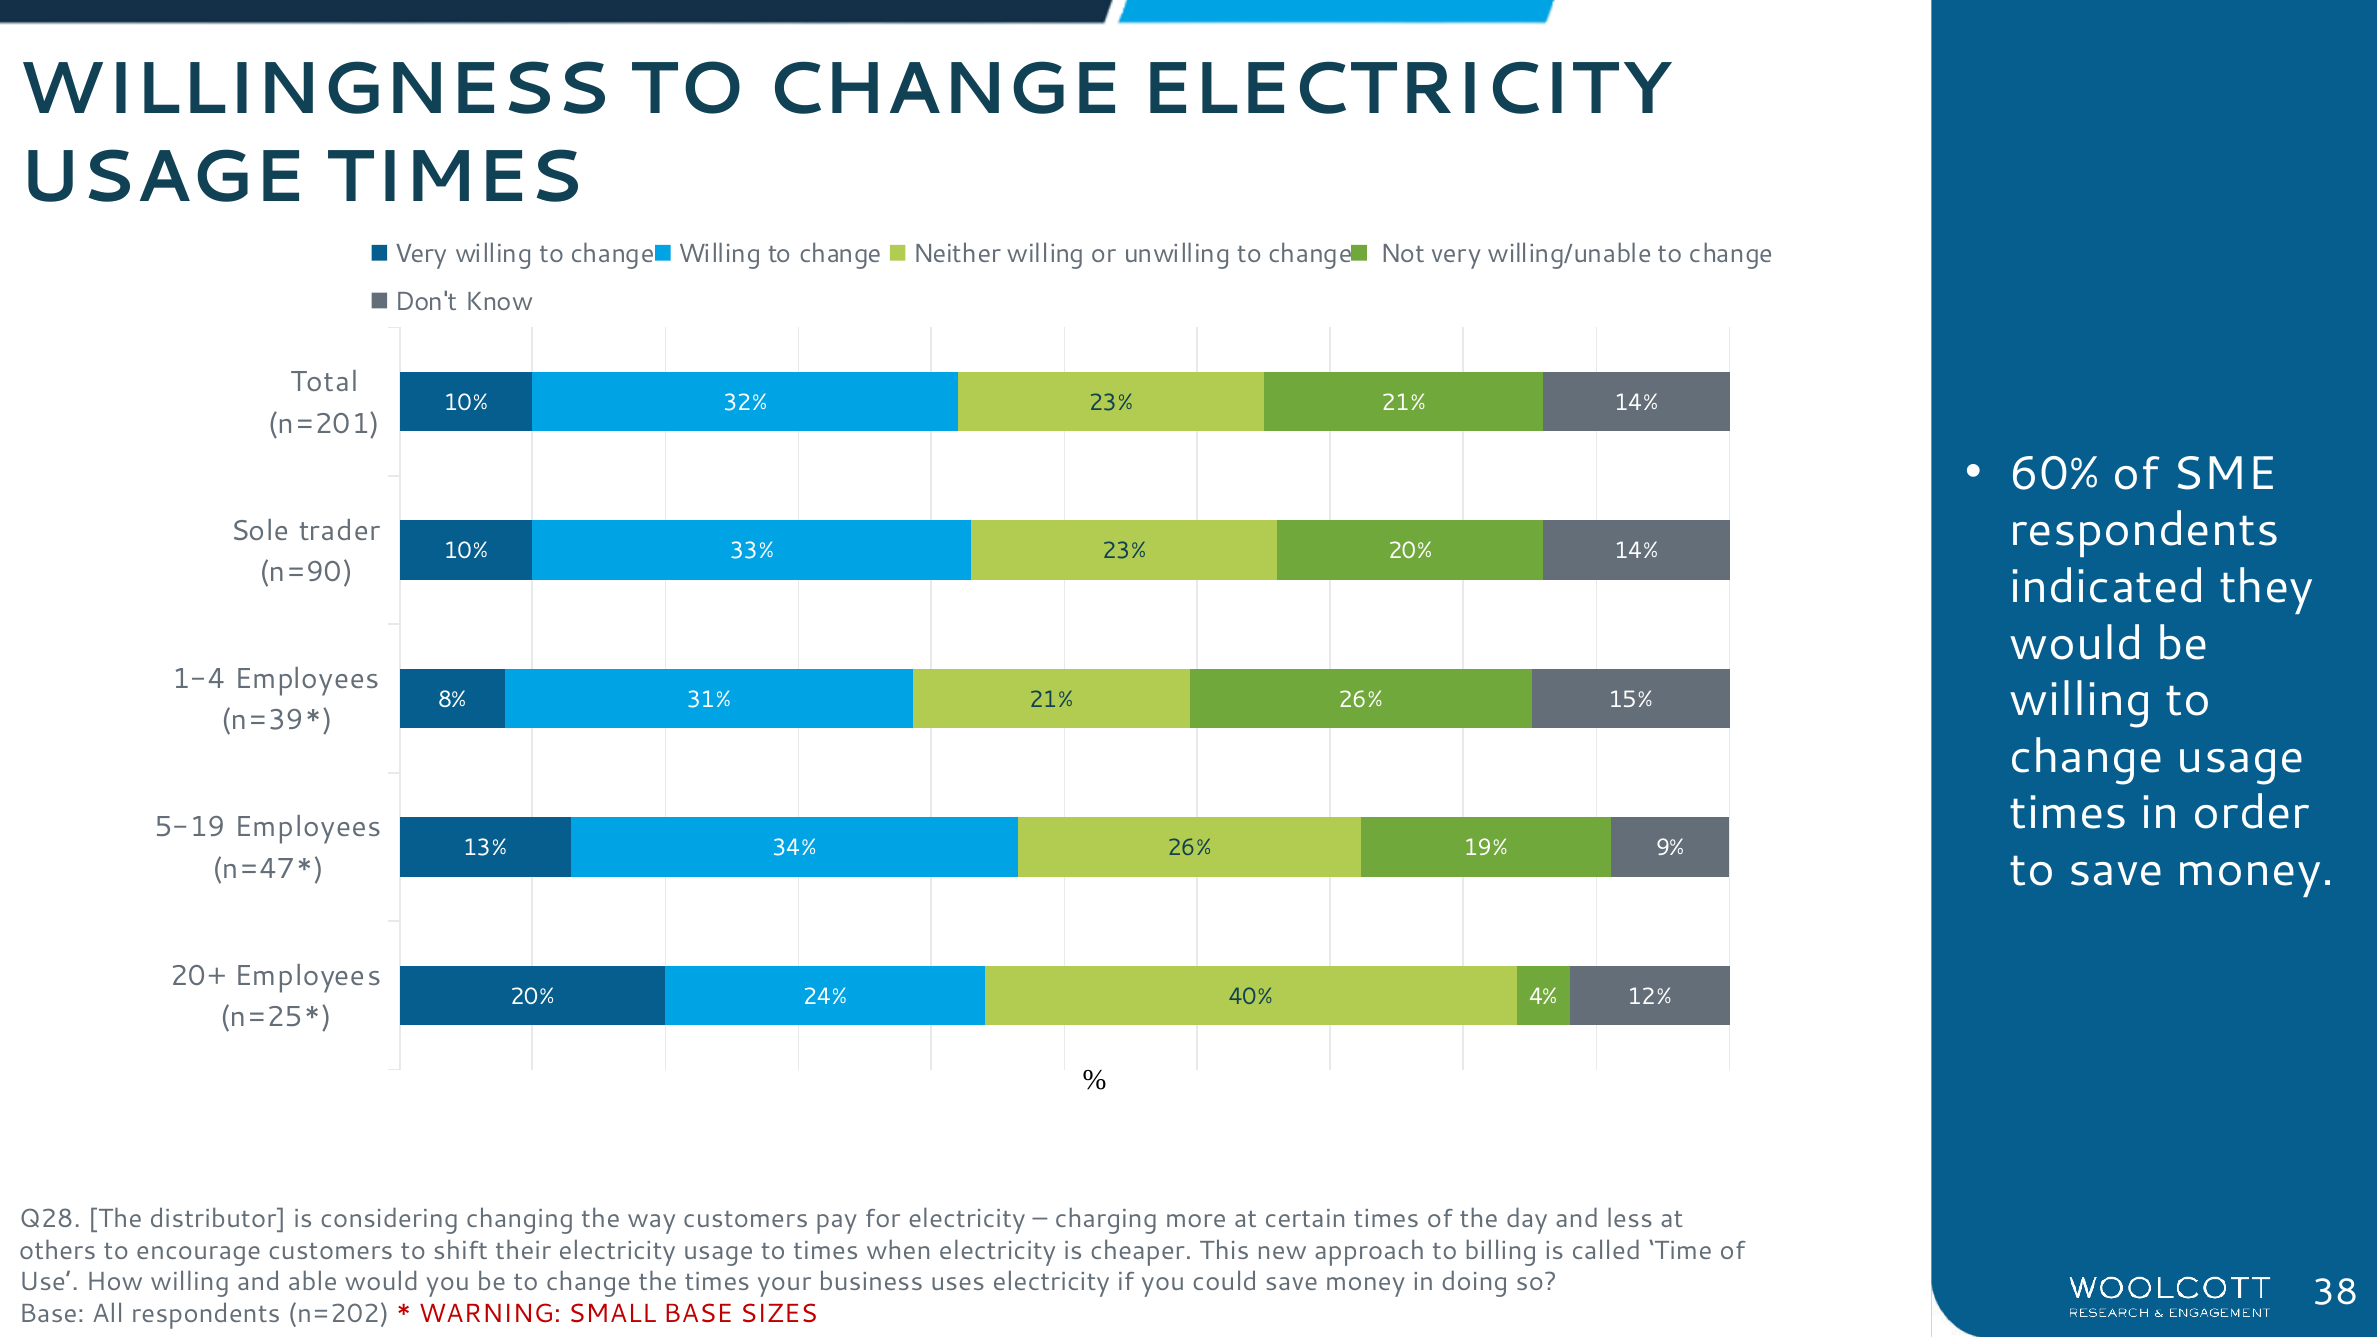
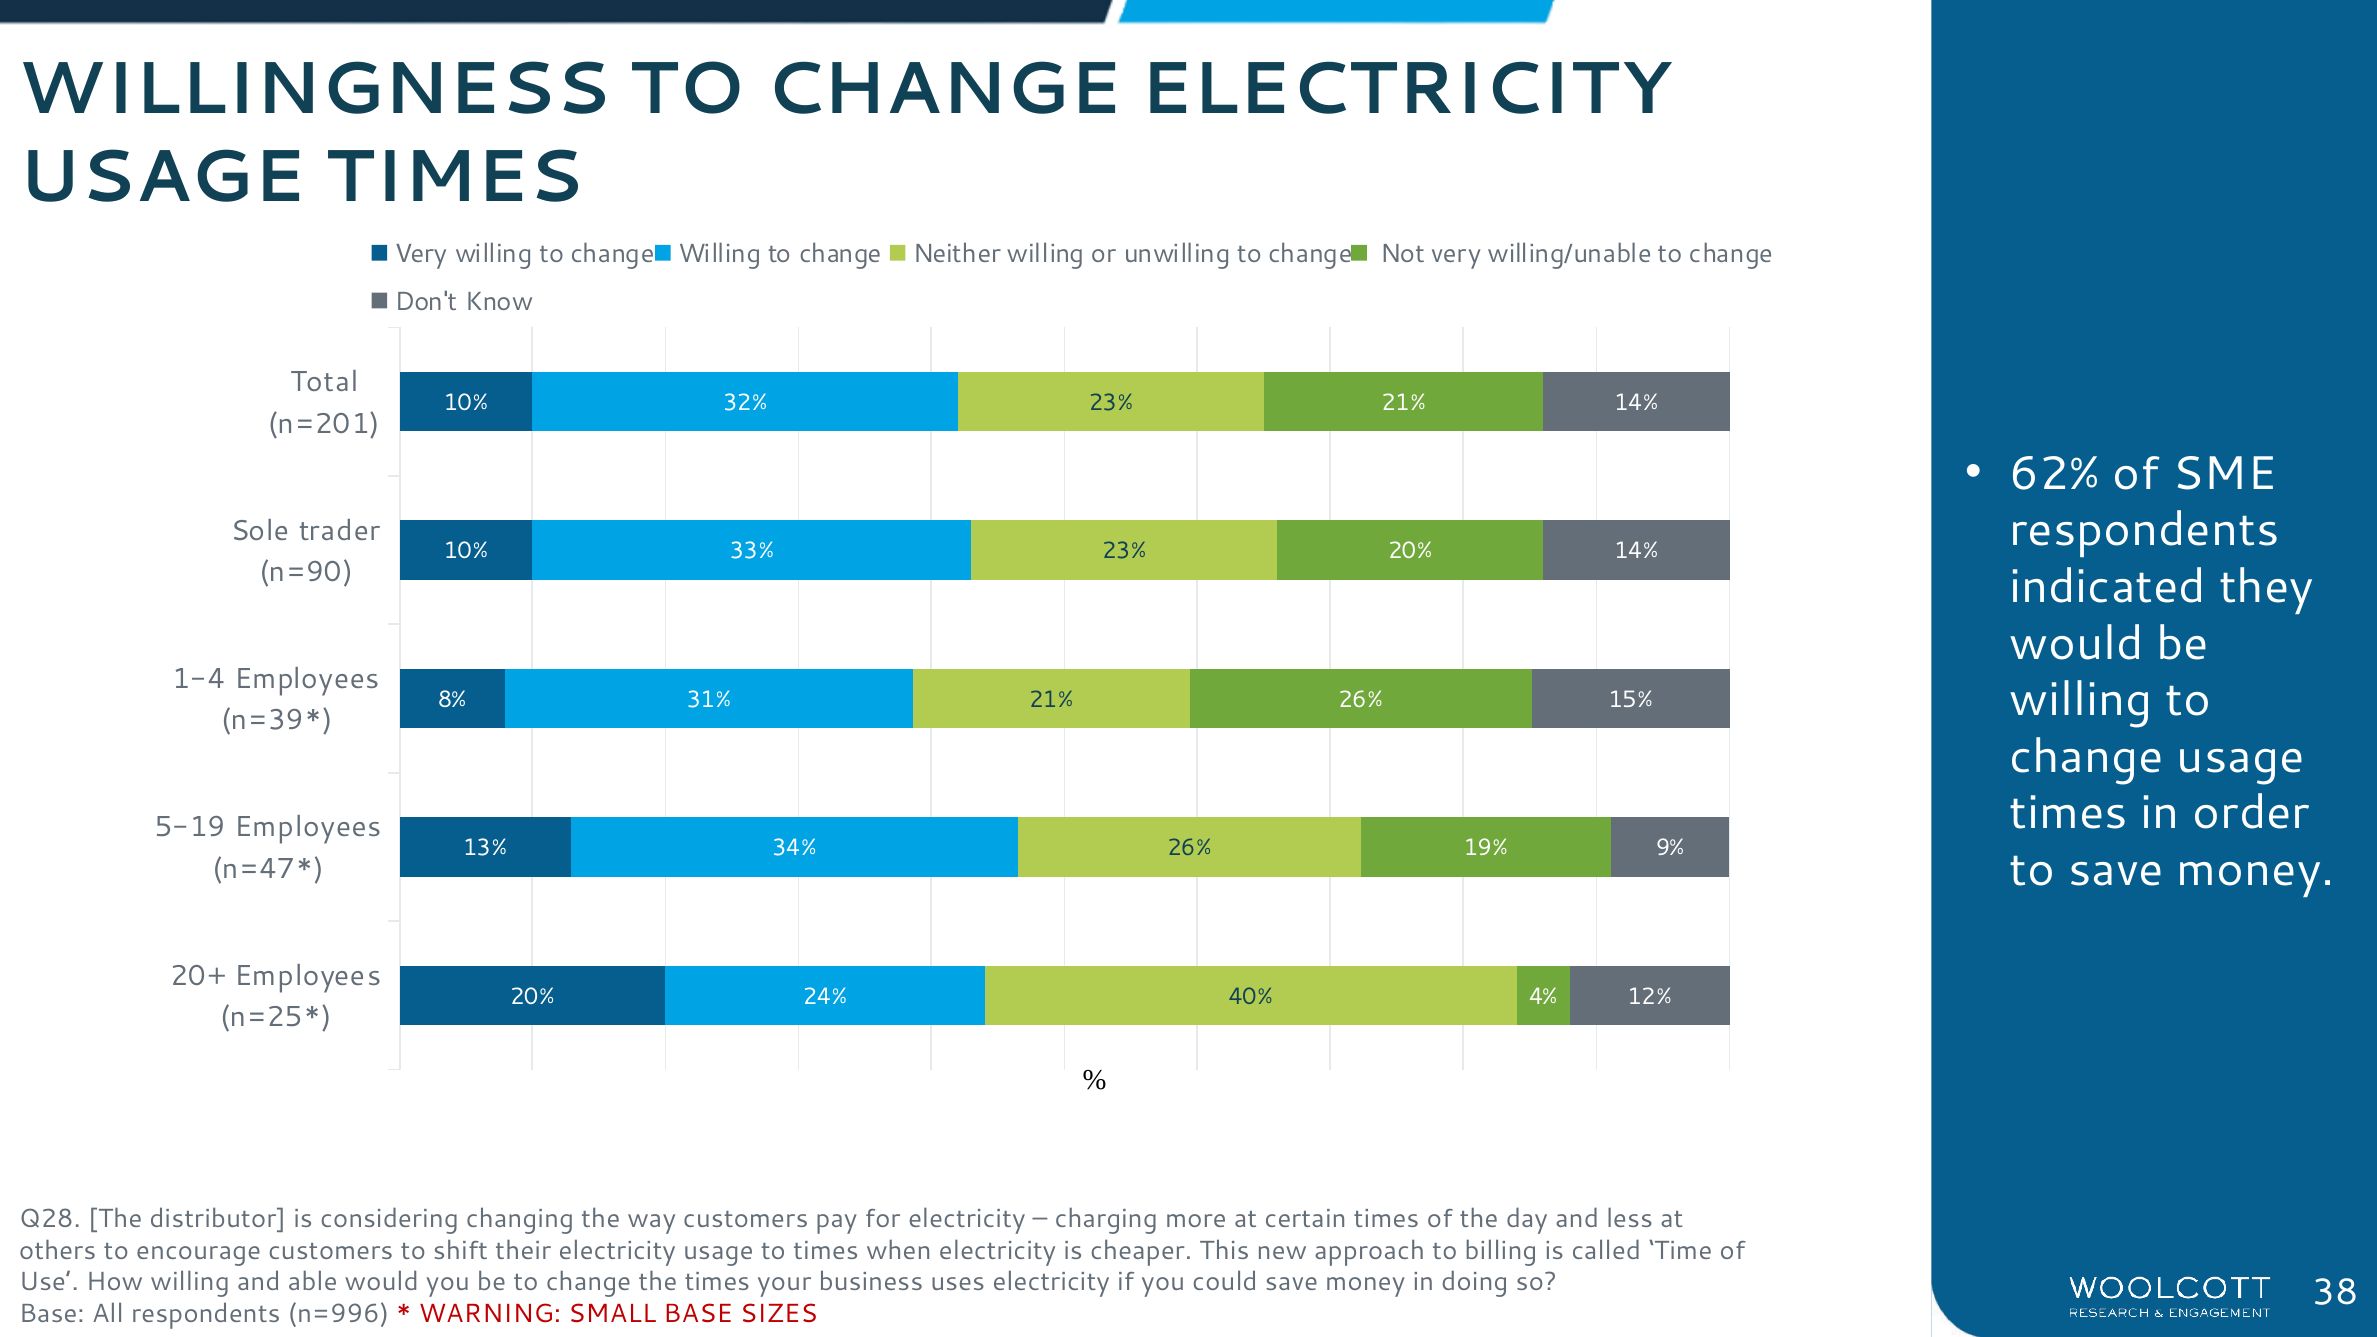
60%: 60% -> 62%
n=202: n=202 -> n=996
